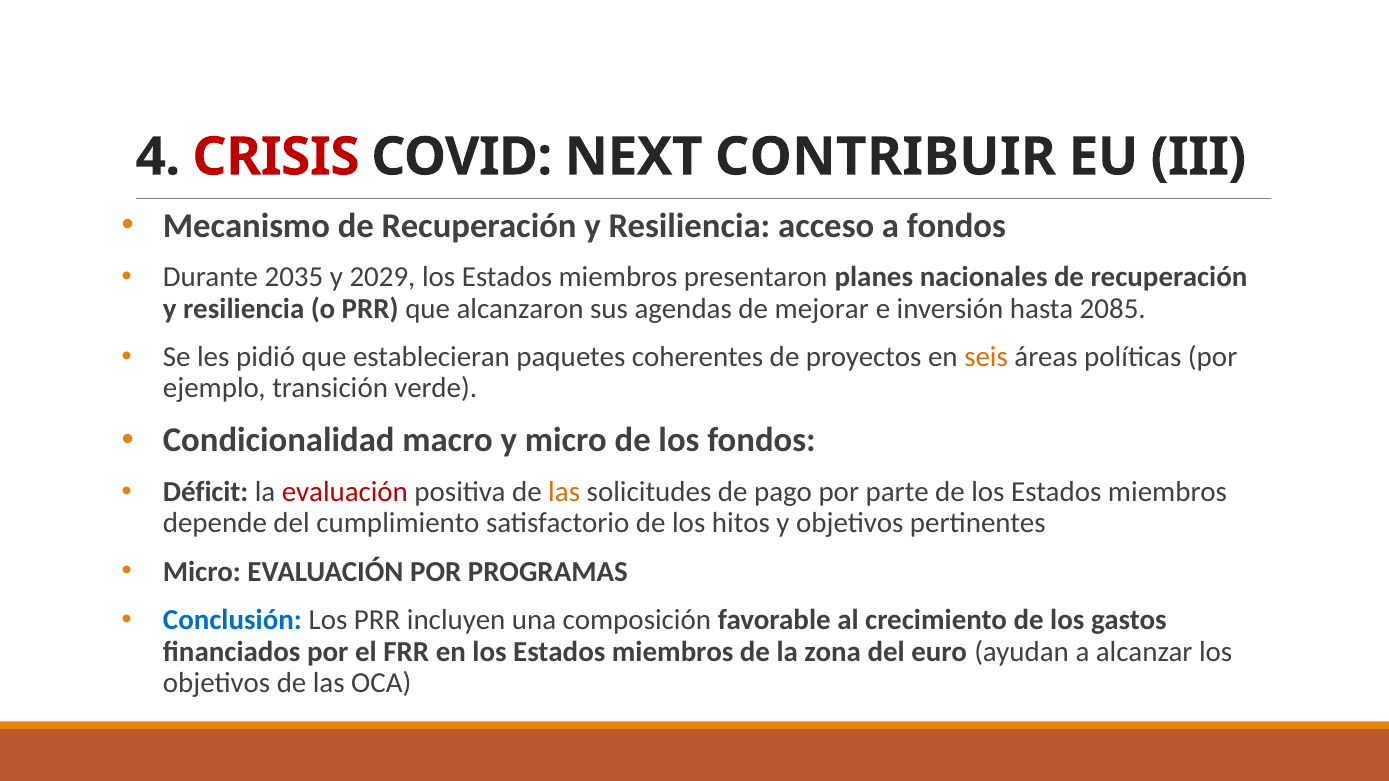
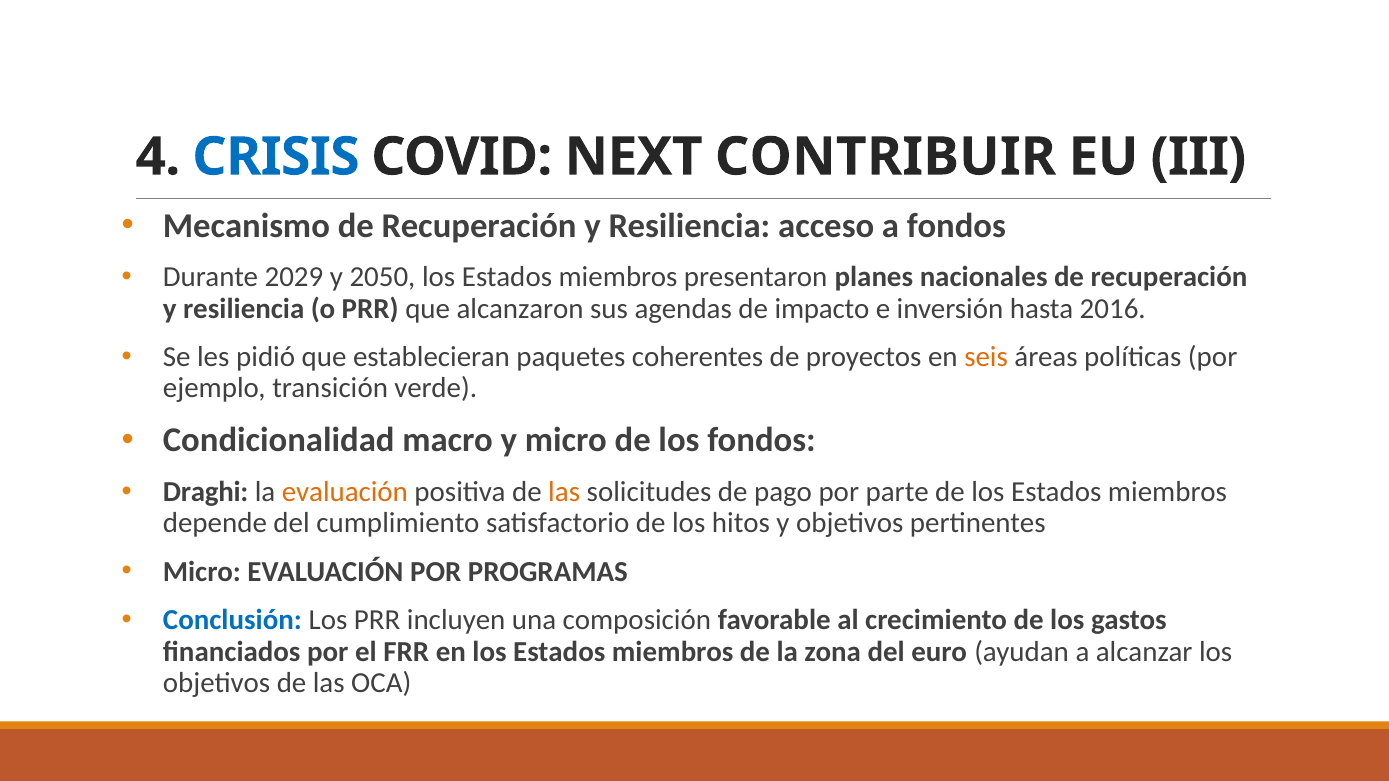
CRISIS colour: red -> blue
2035: 2035 -> 2029
2029: 2029 -> 2050
mejorar: mejorar -> impacto
2085: 2085 -> 2016
Déficit: Déficit -> Draghi
evaluación at (345, 492) colour: red -> orange
